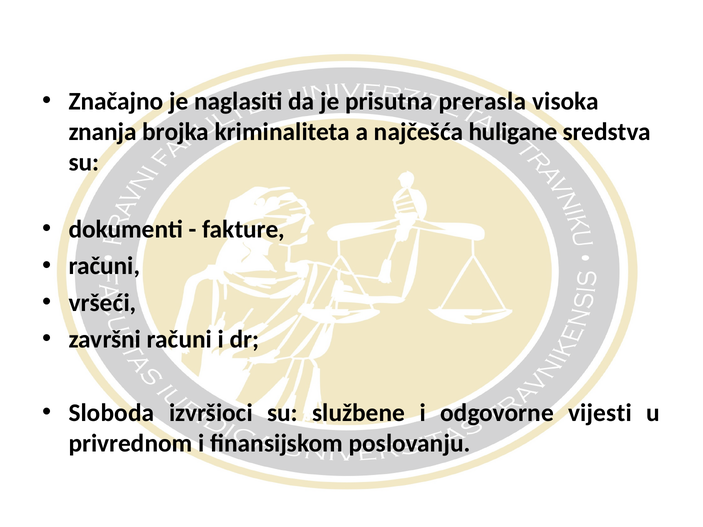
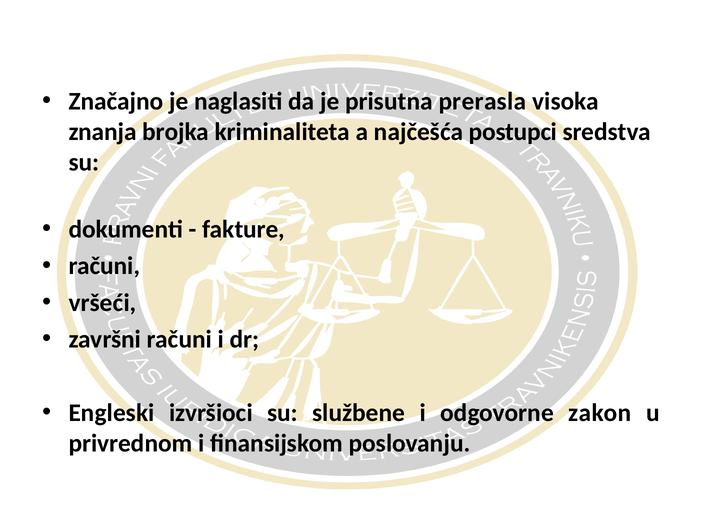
huligane: huligane -> postupci
Sloboda: Sloboda -> Engleski
vijesti: vijesti -> zakon
